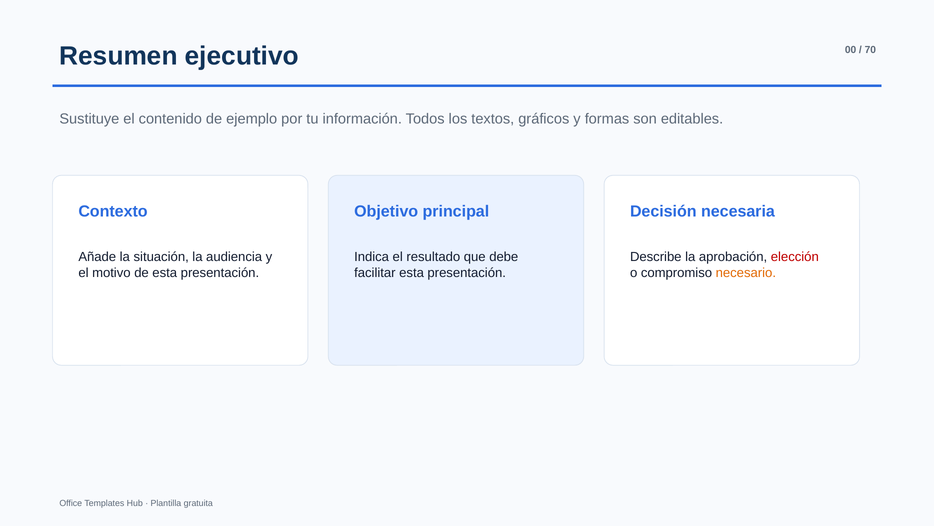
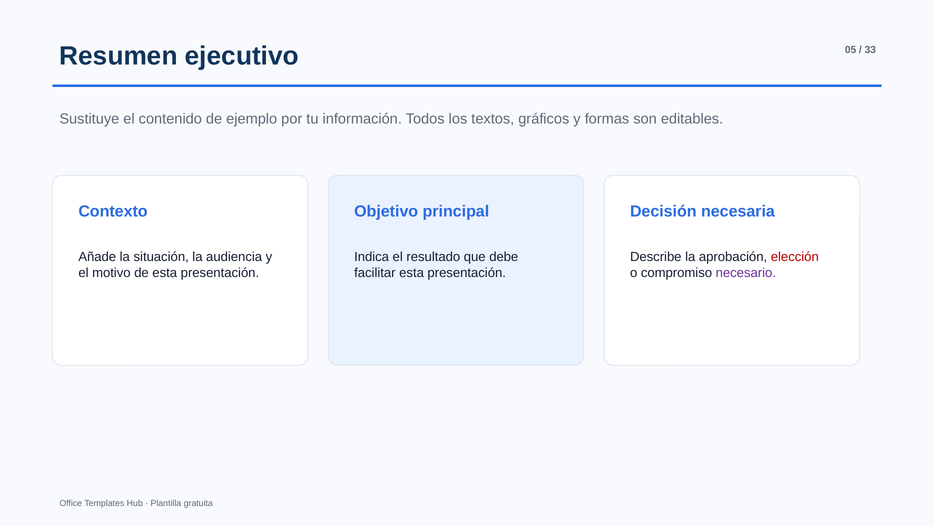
00: 00 -> 05
70: 70 -> 33
necesario colour: orange -> purple
